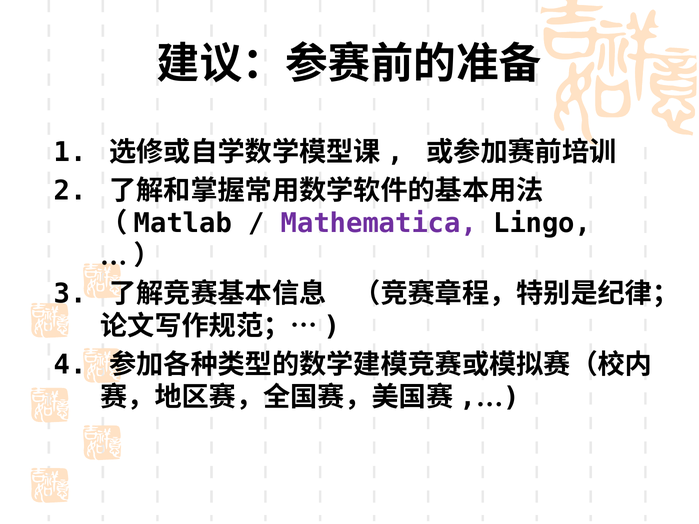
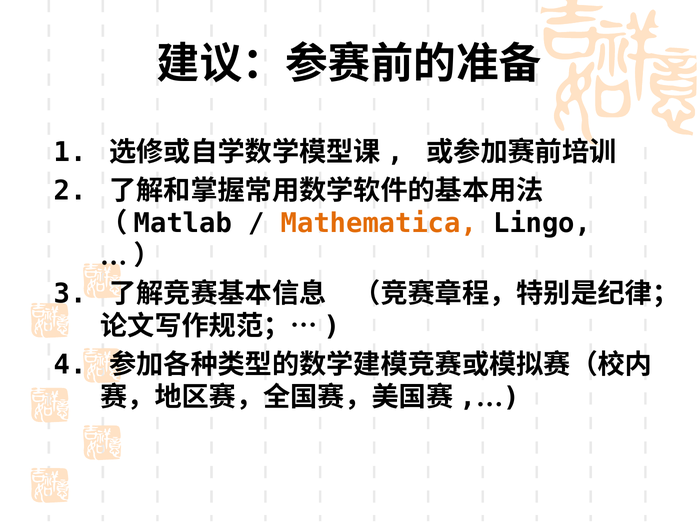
Mathematica colour: purple -> orange
